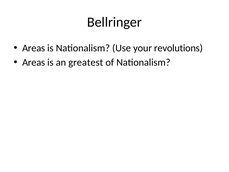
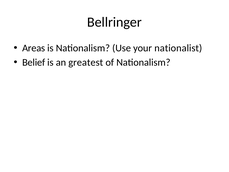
revolutions: revolutions -> nationalist
Areas at (34, 62): Areas -> Belief
